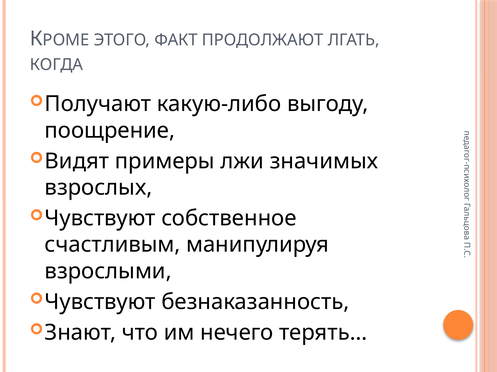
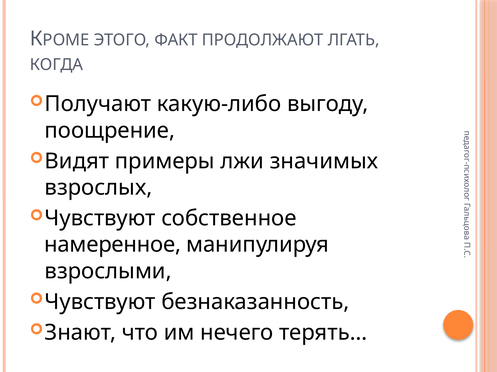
счастливым: счастливым -> намеренное
